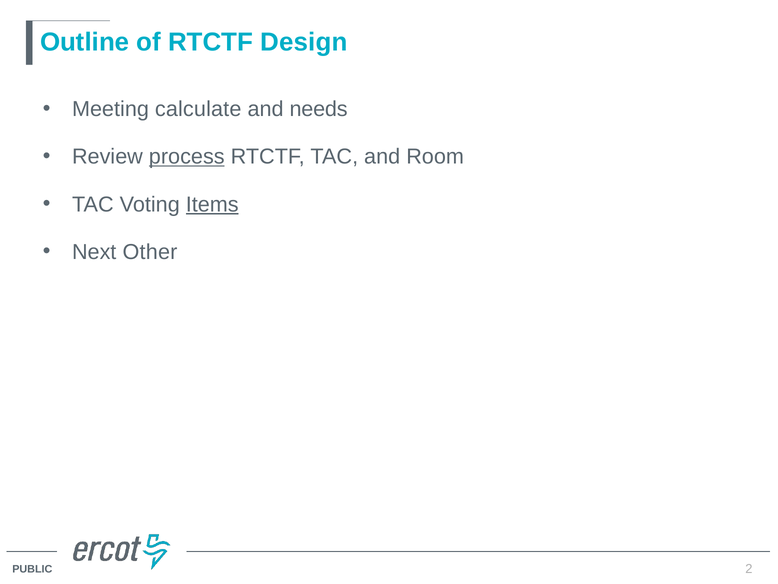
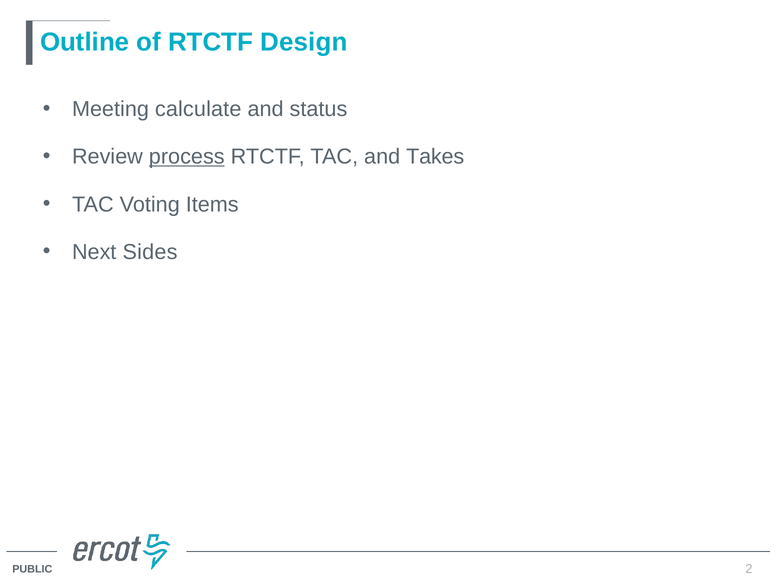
needs: needs -> status
Room: Room -> Takes
Items underline: present -> none
Other: Other -> Sides
